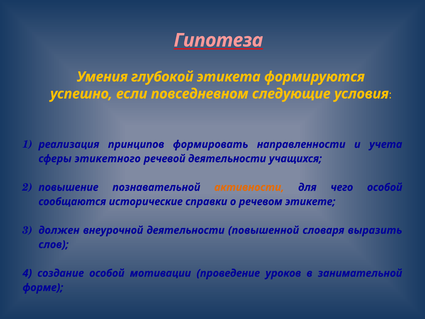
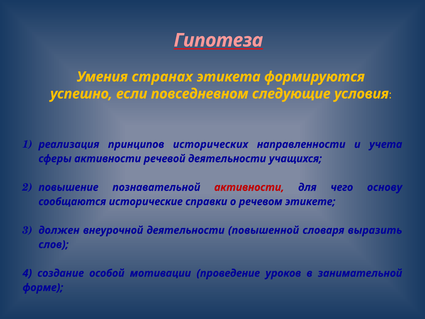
глубокой: глубокой -> странах
формировать: формировать -> исторических
сферы этикетного: этикетного -> активности
активности at (249, 187) colour: orange -> red
чего особой: особой -> основу
